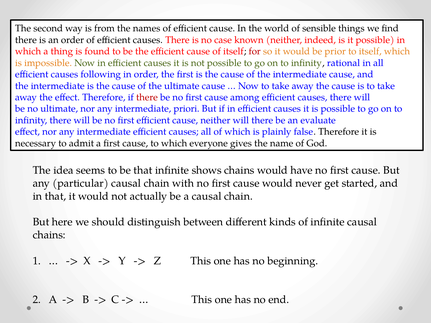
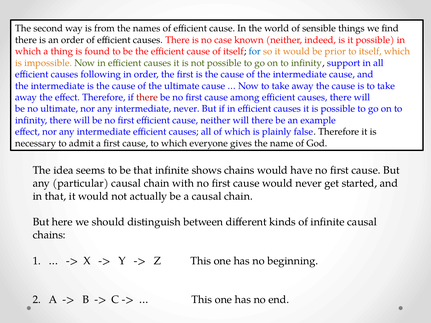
for colour: red -> blue
rational: rational -> support
intermediate priori: priori -> never
evaluate: evaluate -> example
